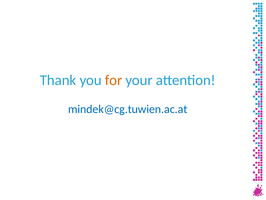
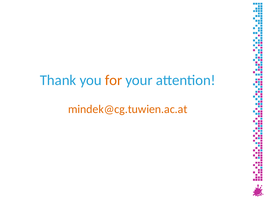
mindek@cg.tuwien.ac.at colour: blue -> orange
